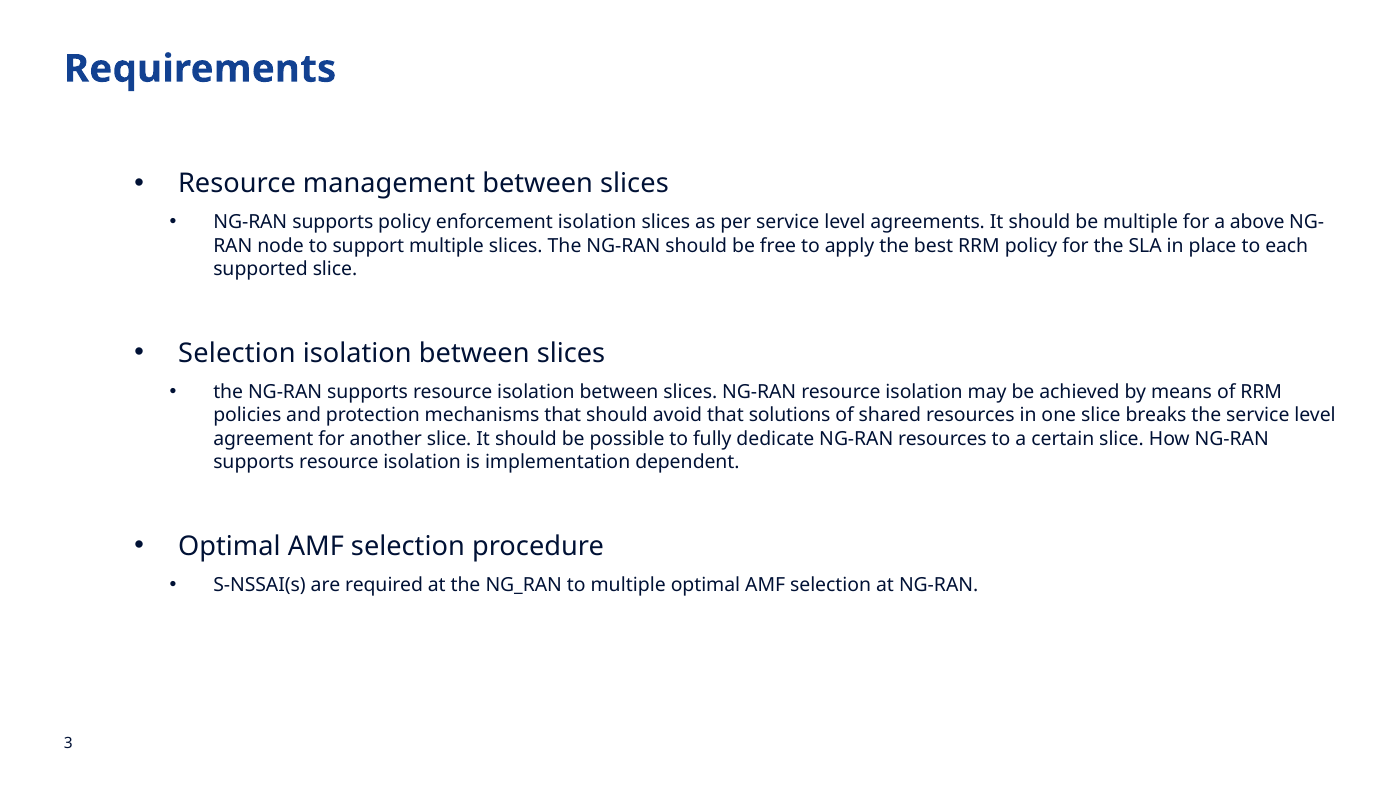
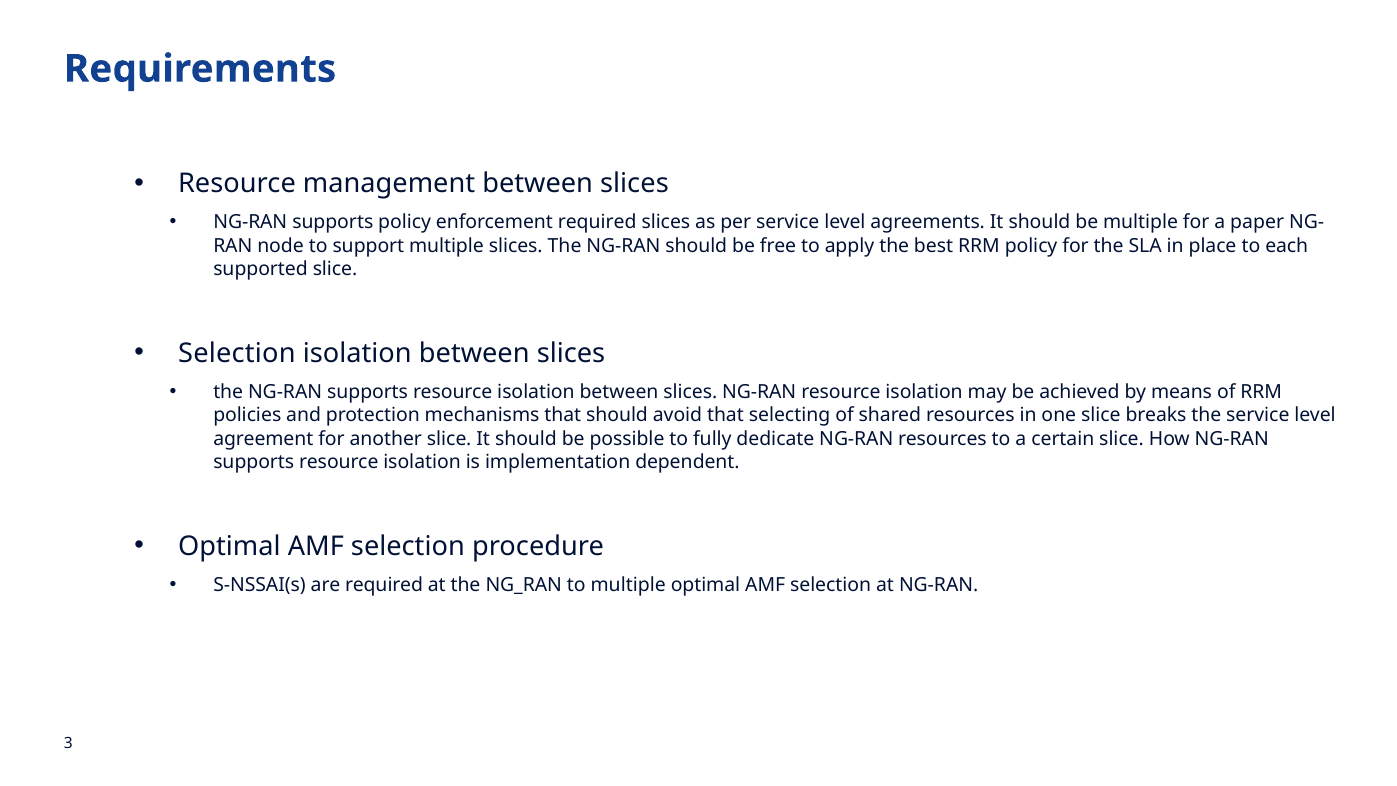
enforcement isolation: isolation -> required
above: above -> paper
solutions: solutions -> selecting
